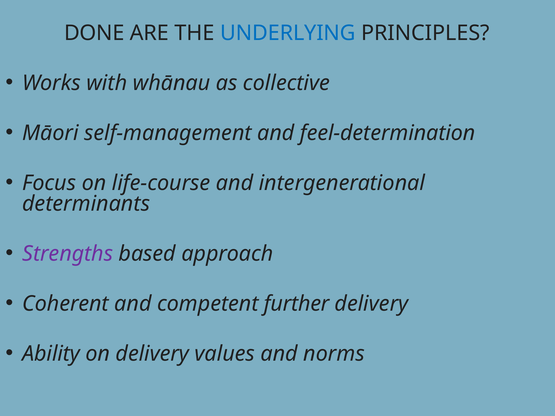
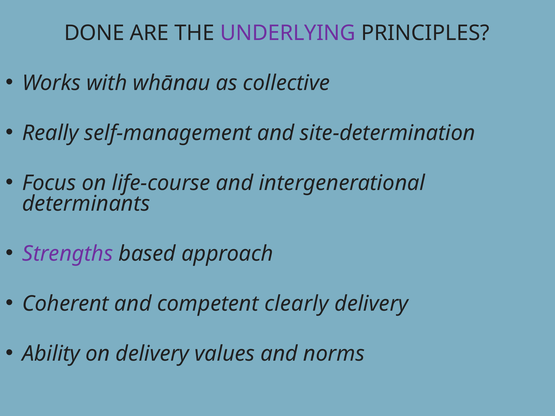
UNDERLYING colour: blue -> purple
Māori: Māori -> Really
feel-determination: feel-determination -> site-determination
further: further -> clearly
